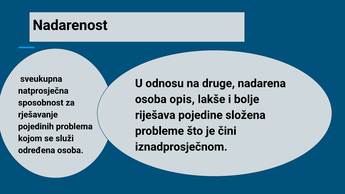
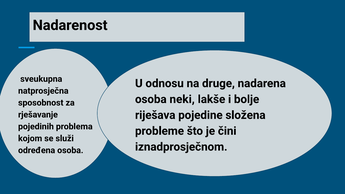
opis: opis -> neki
